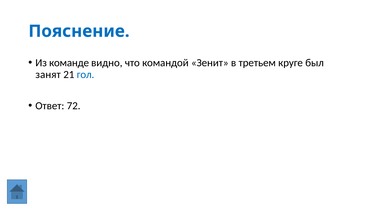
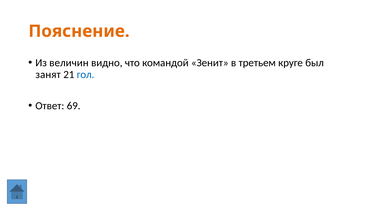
Пояснение colour: blue -> orange
команде: команде -> величин
72: 72 -> 69
